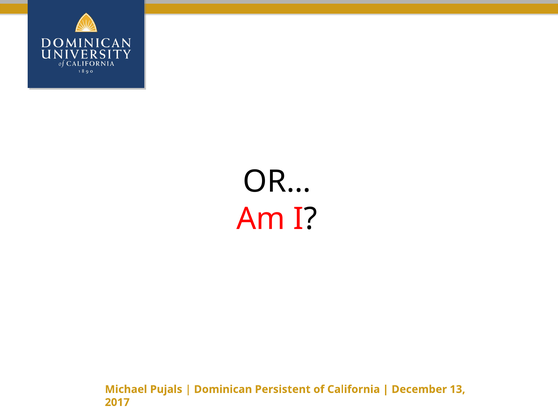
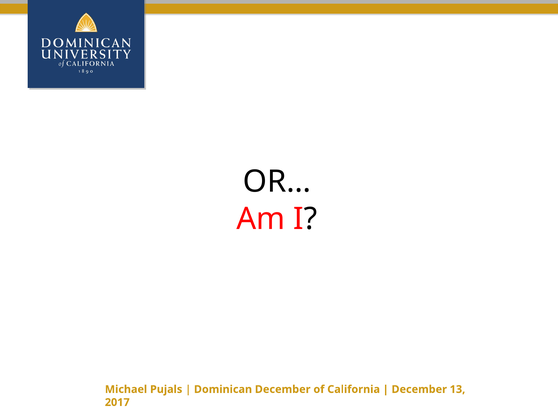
Dominican Persistent: Persistent -> December
